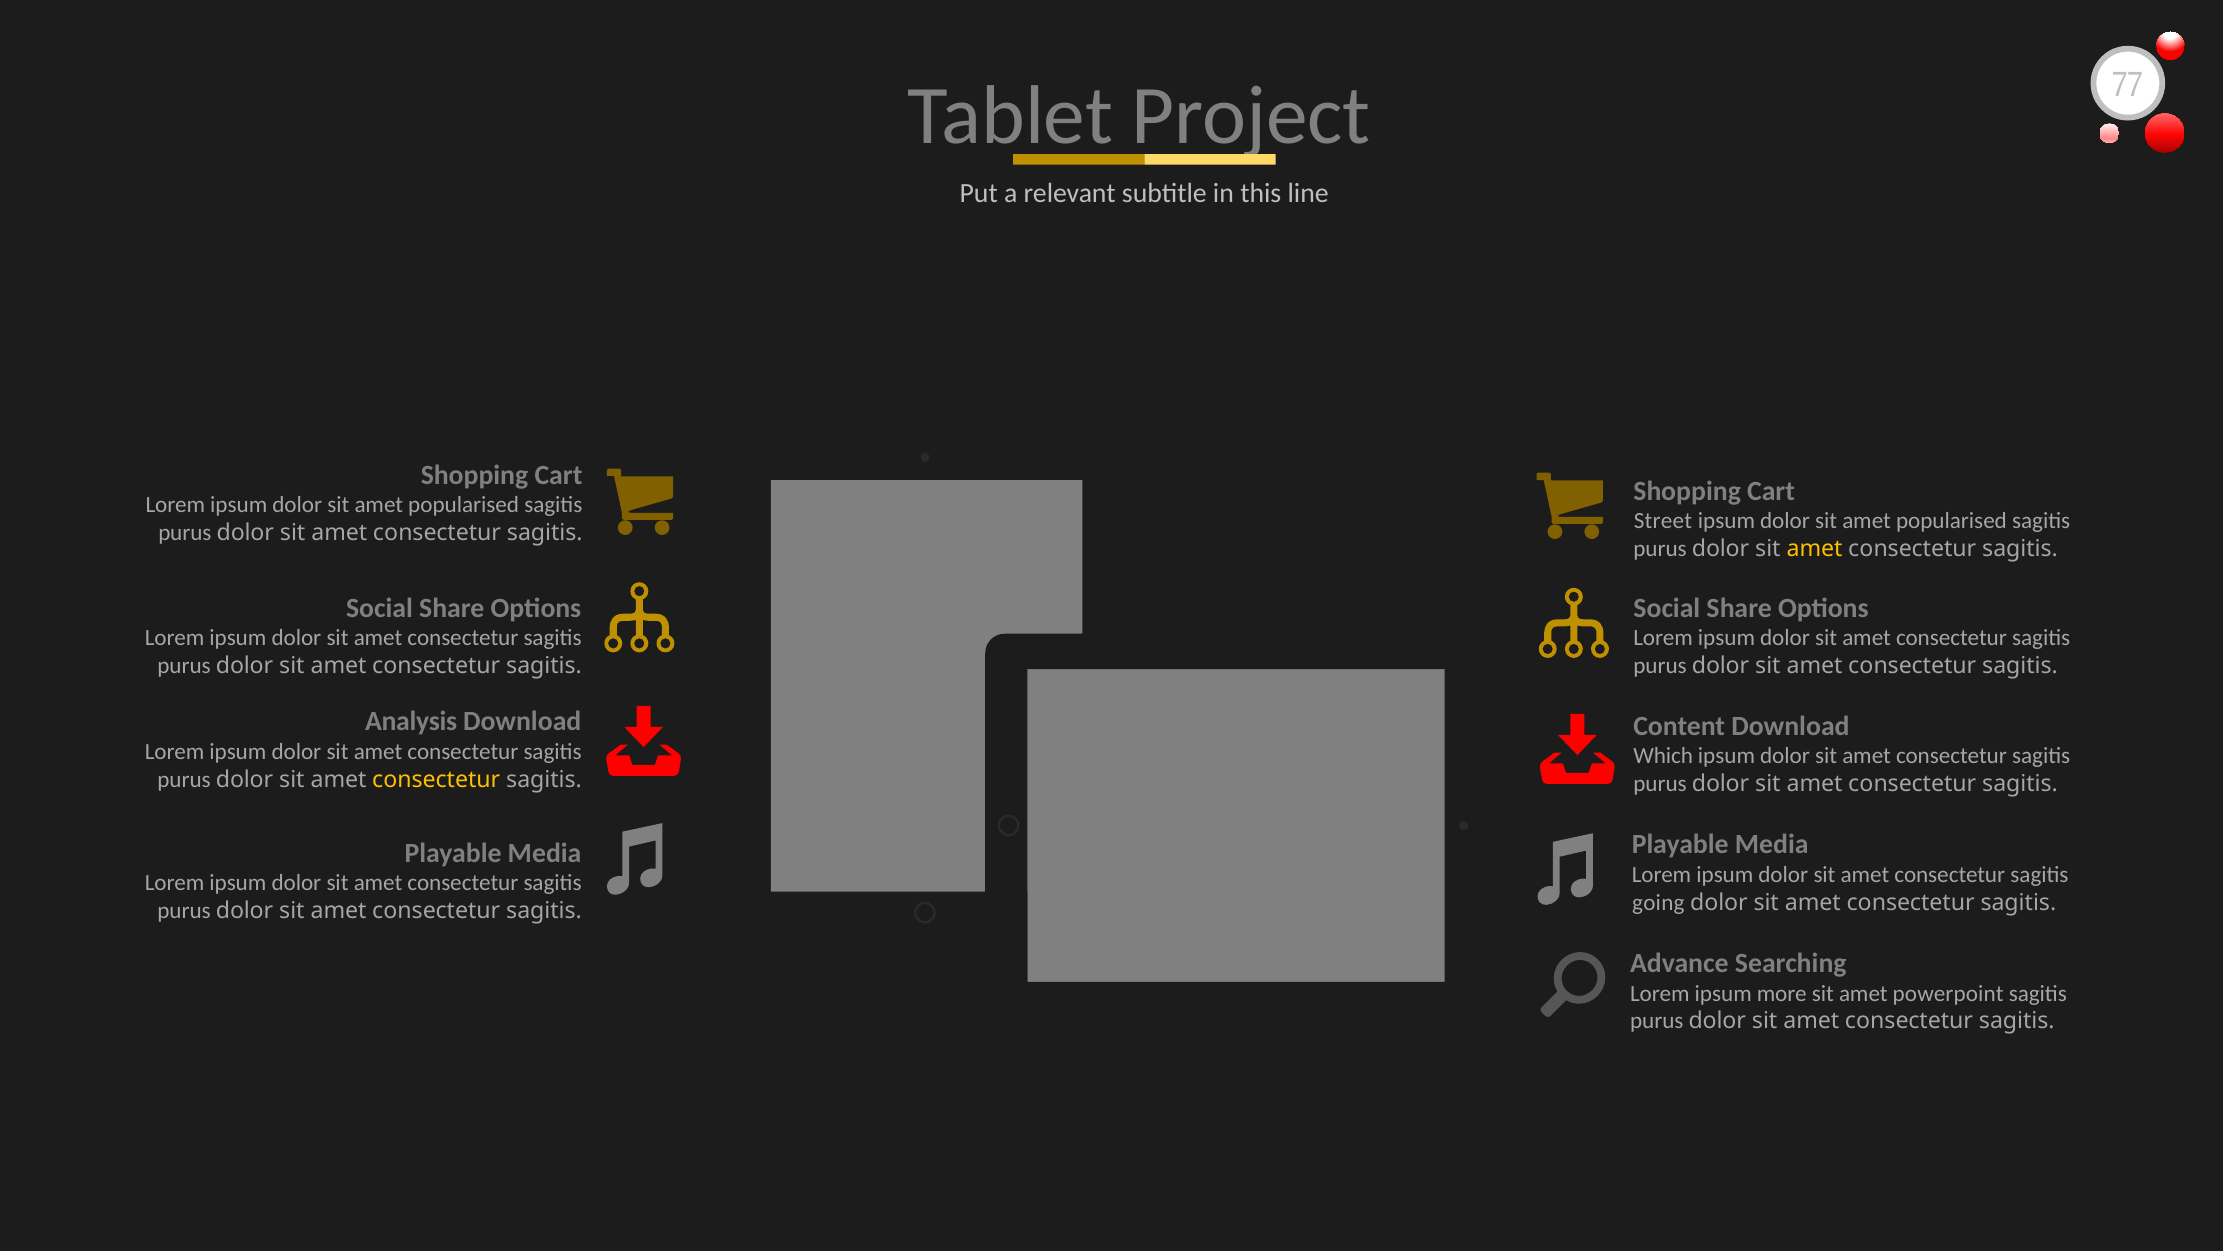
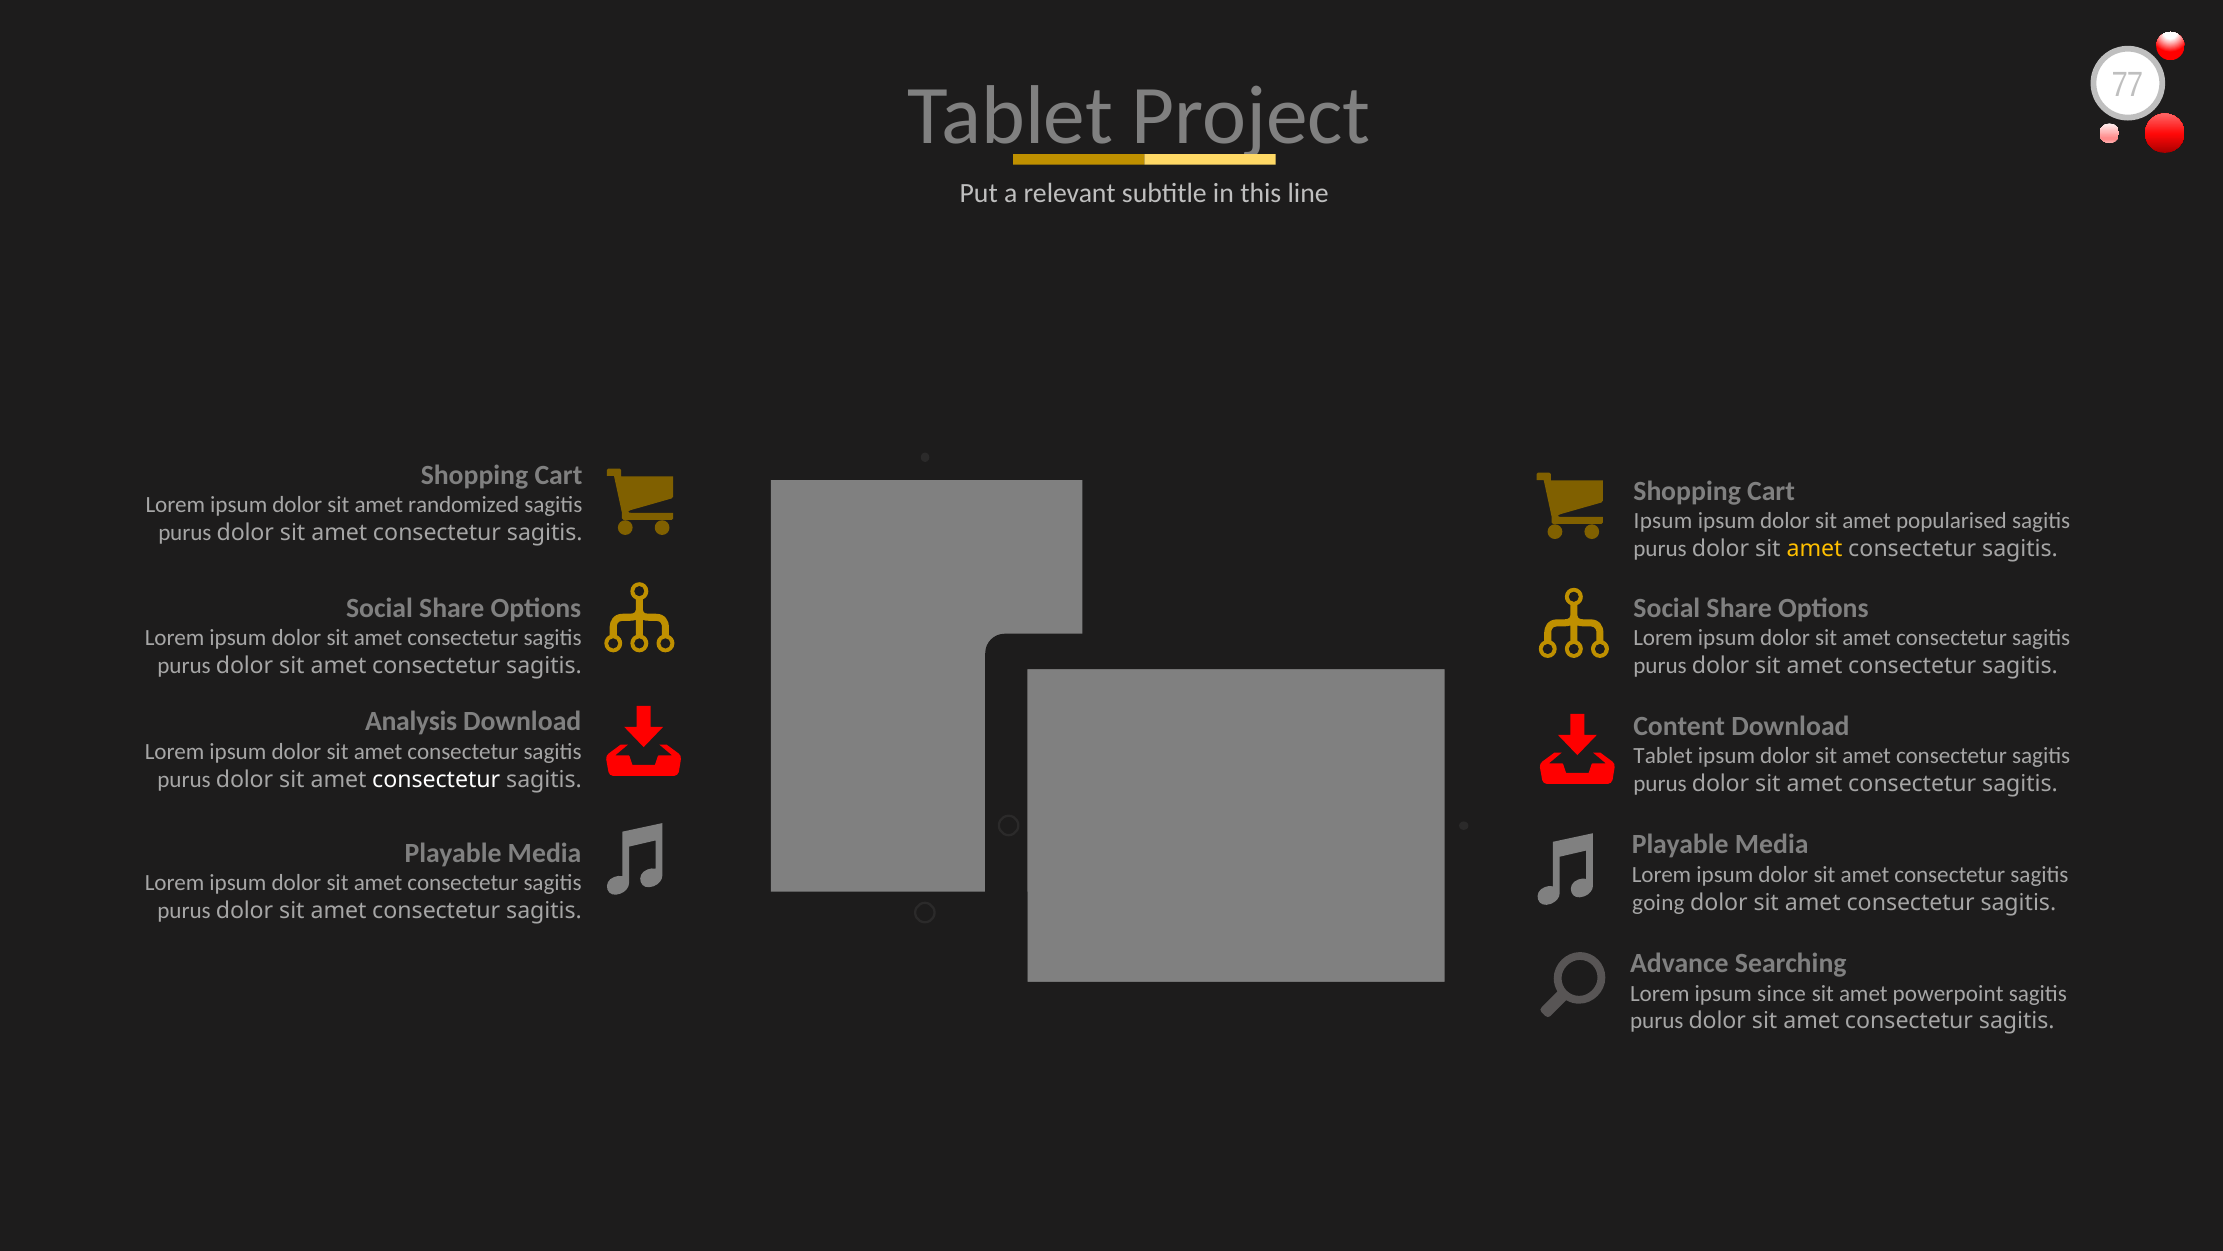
popularised at (464, 505): popularised -> randomized
Street at (1663, 521): Street -> Ipsum
Which at (1663, 756): Which -> Tablet
consectetur at (436, 779) colour: yellow -> white
more: more -> since
